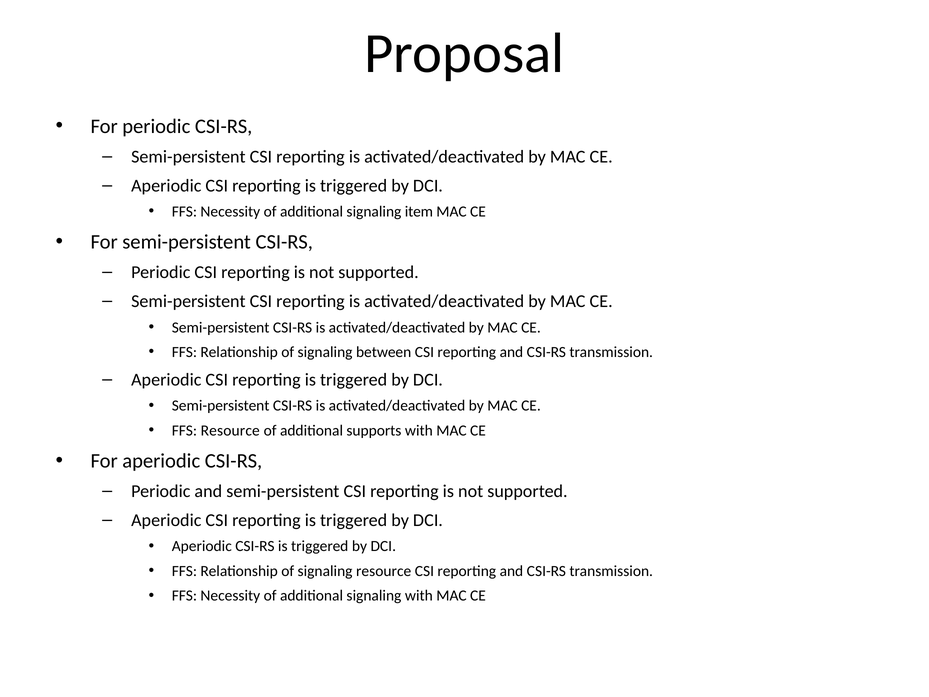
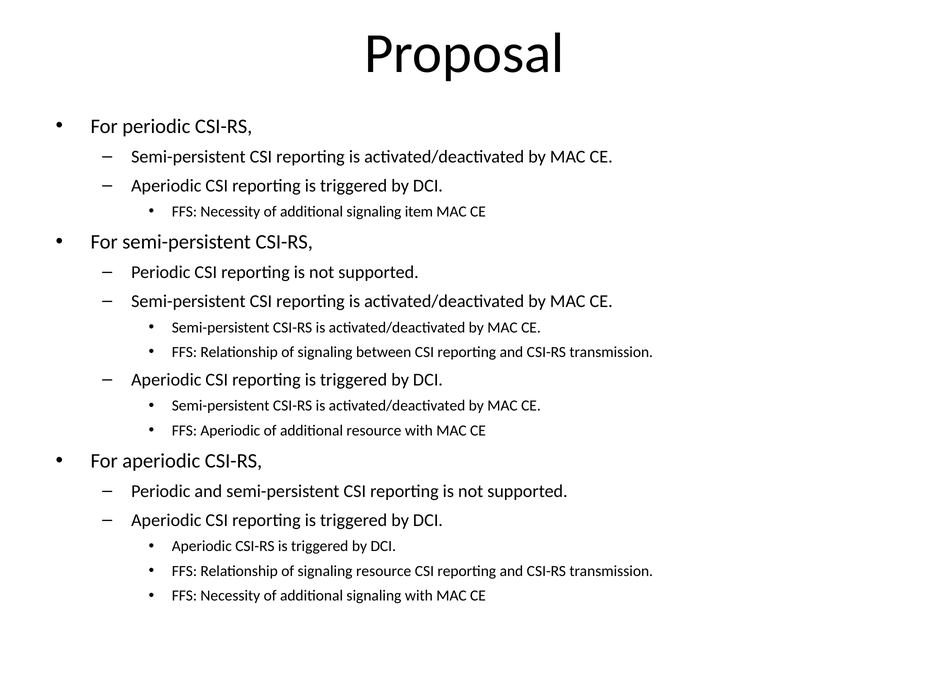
FFS Resource: Resource -> Aperiodic
additional supports: supports -> resource
